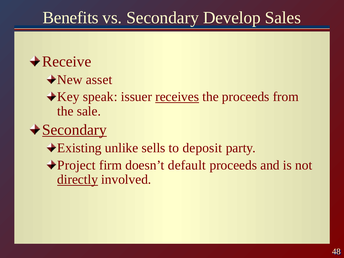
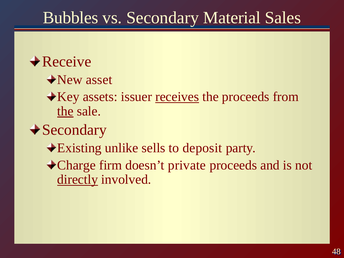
Benefits: Benefits -> Bubbles
Develop: Develop -> Material
speak: speak -> assets
the at (65, 111) underline: none -> present
Secondary at (74, 130) underline: present -> none
Project: Project -> Charge
default: default -> private
